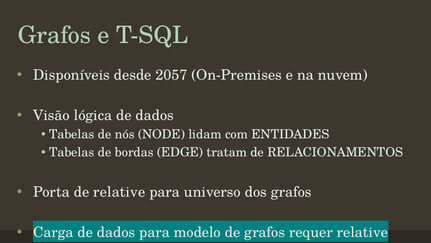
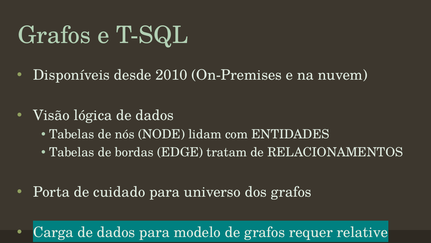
2057: 2057 -> 2010
de relative: relative -> cuidado
